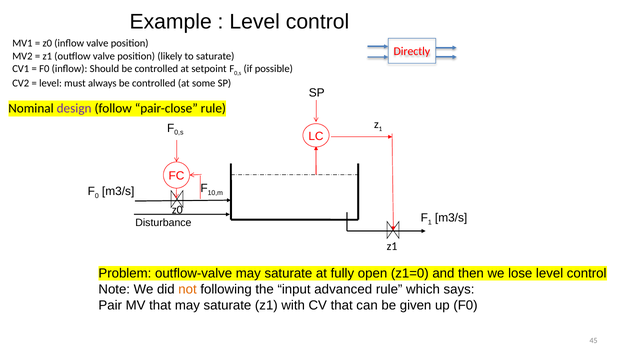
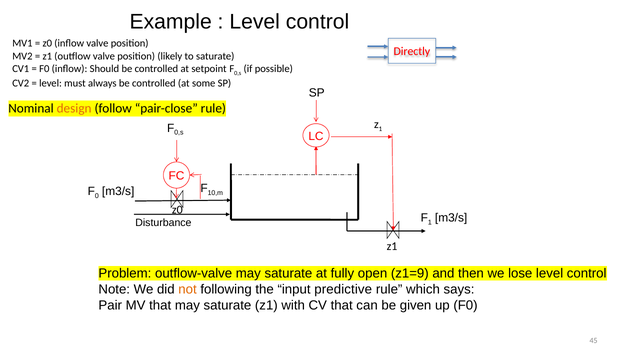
design colour: purple -> orange
z1=0: z1=0 -> z1=9
advanced: advanced -> predictive
